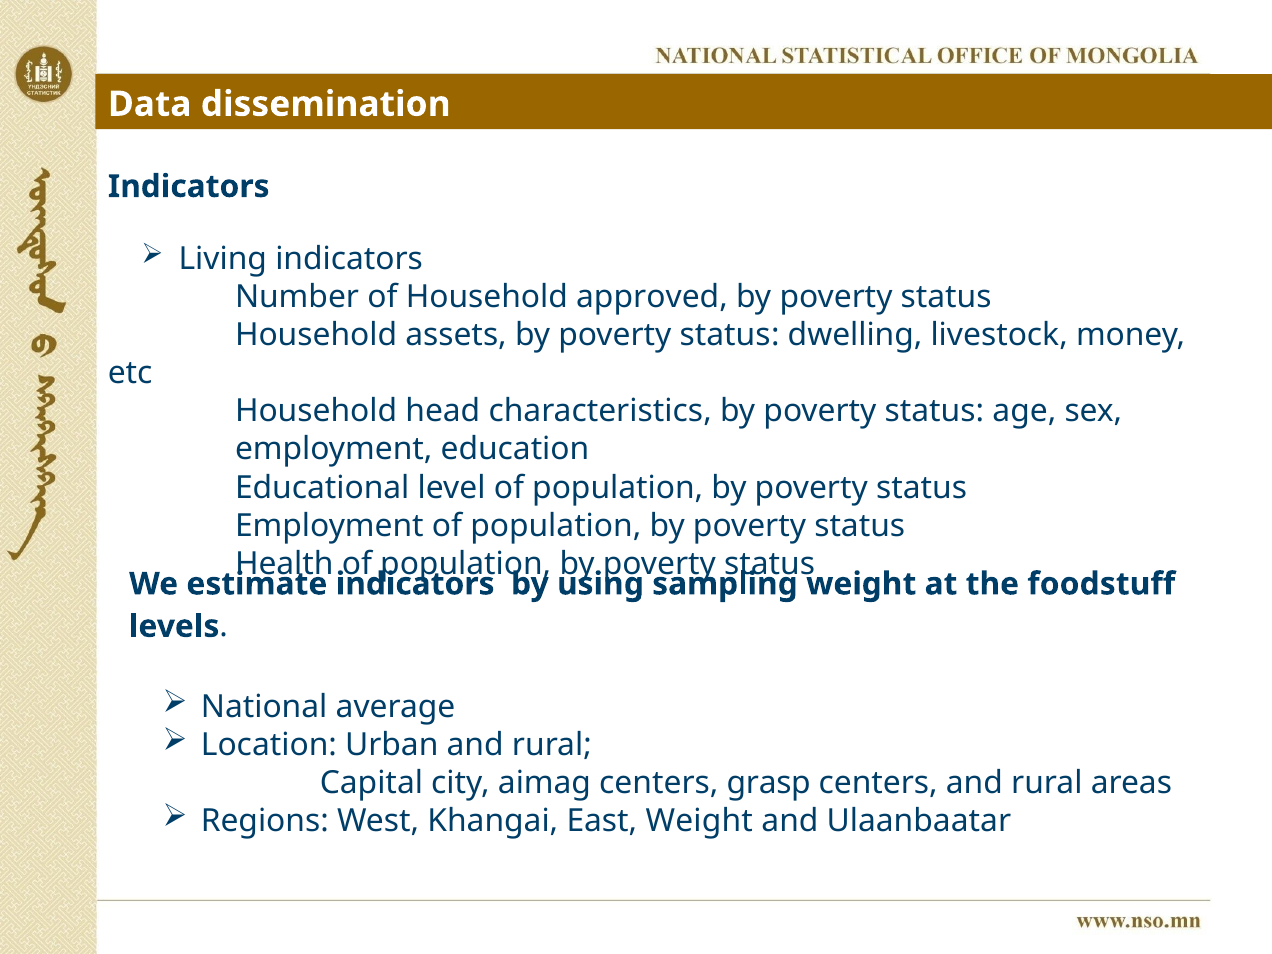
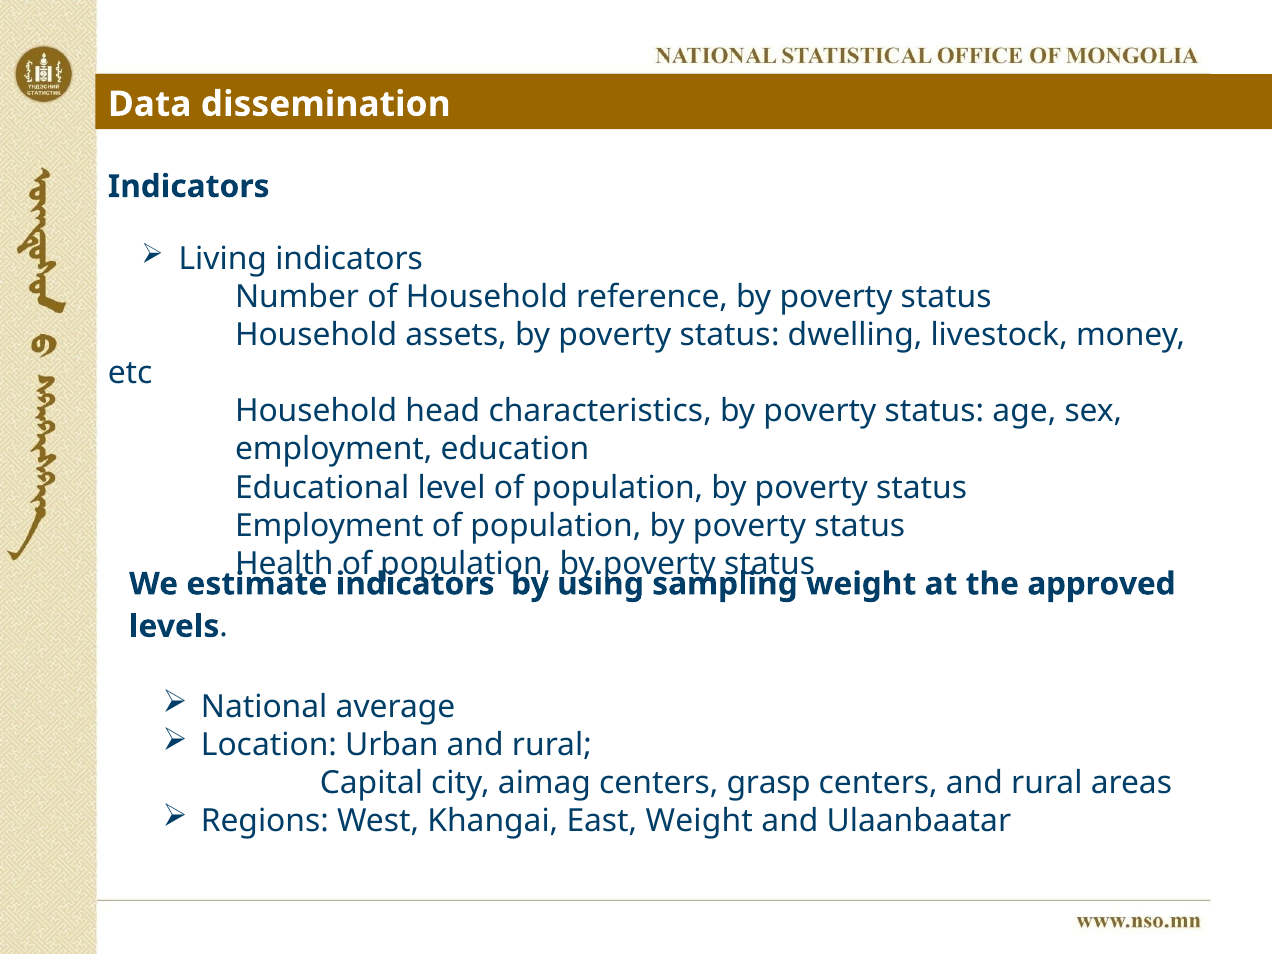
approved: approved -> reference
foodstuff: foodstuff -> approved
